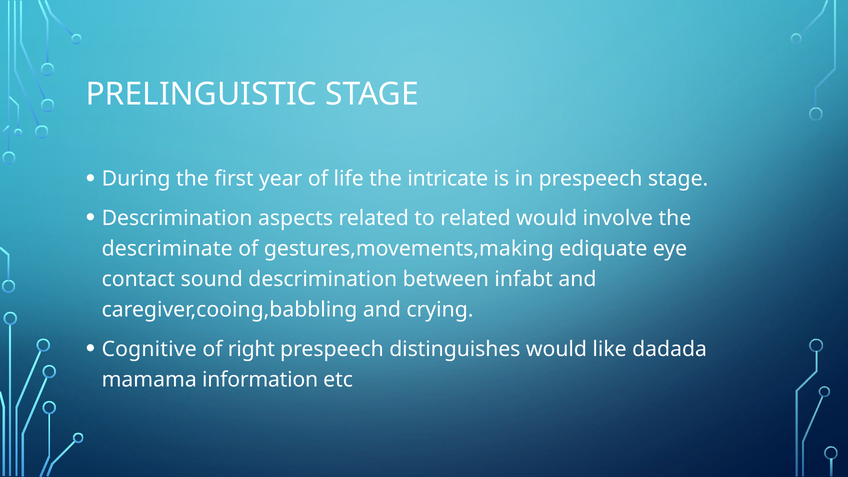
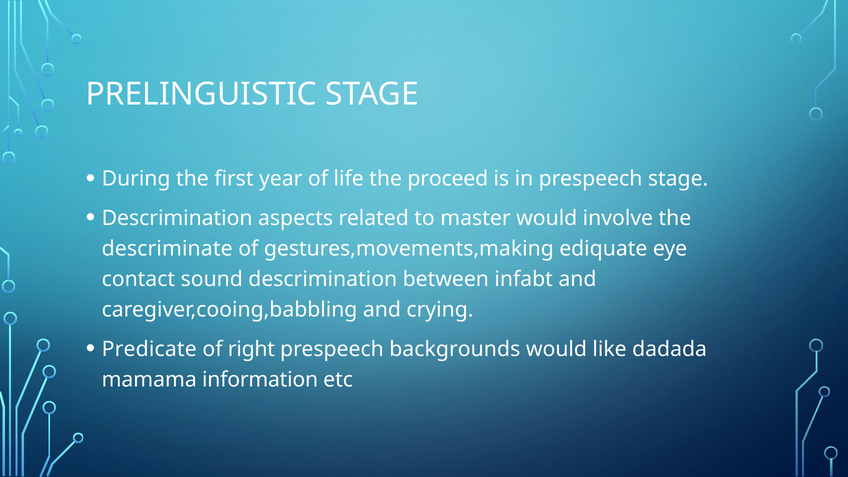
intricate: intricate -> proceed
to related: related -> master
Cognitive: Cognitive -> Predicate
distinguishes: distinguishes -> backgrounds
